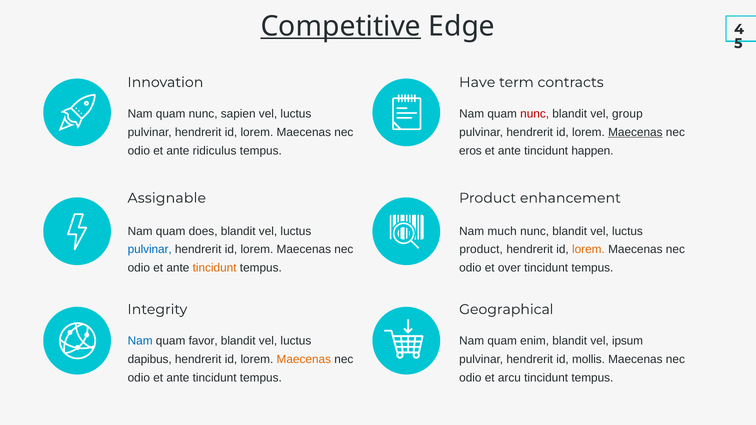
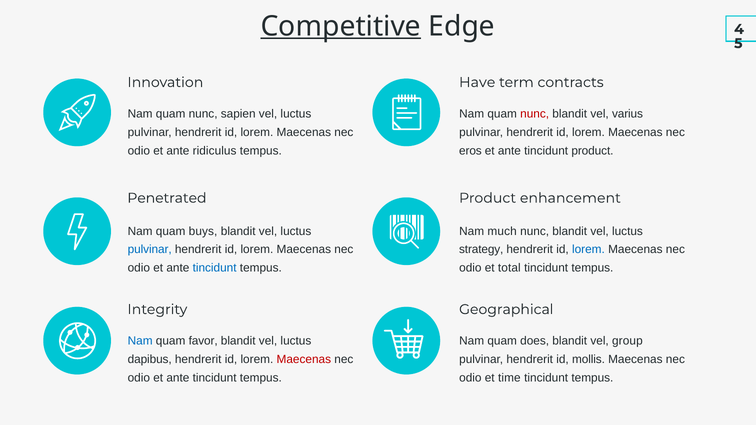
group: group -> varius
Maecenas at (635, 132) underline: present -> none
tincidunt happen: happen -> product
Assignable: Assignable -> Penetrated
does: does -> buys
product at (481, 250): product -> strategy
lorem at (588, 250) colour: orange -> blue
tincidunt at (215, 268) colour: orange -> blue
over: over -> total
enim: enim -> does
ipsum: ipsum -> group
Maecenas at (304, 360) colour: orange -> red
arcu: arcu -> time
